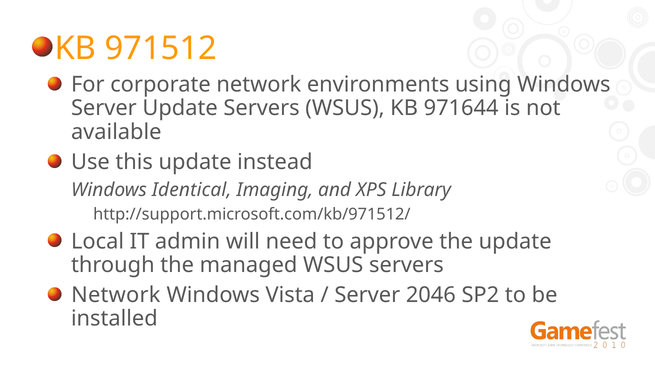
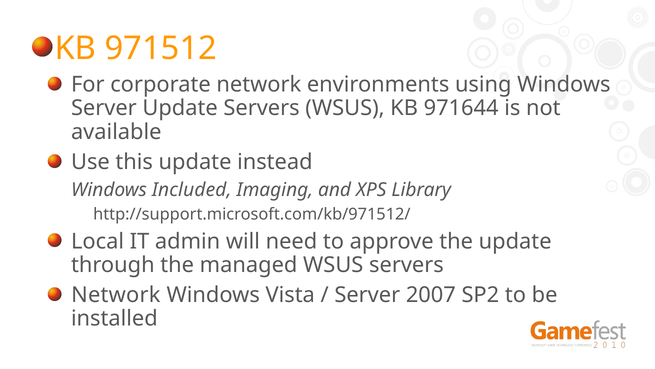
Identical: Identical -> Included
2046: 2046 -> 2007
